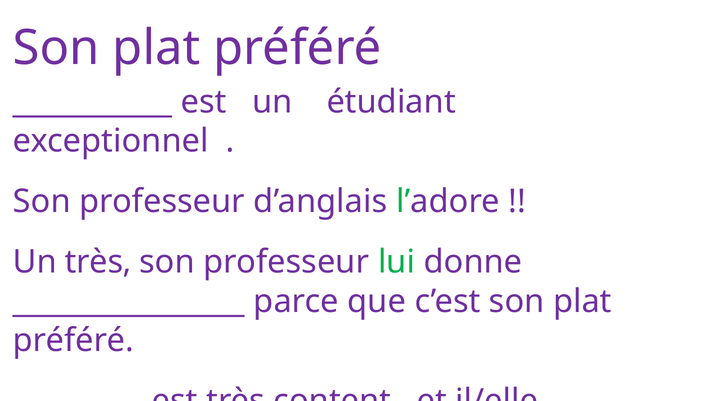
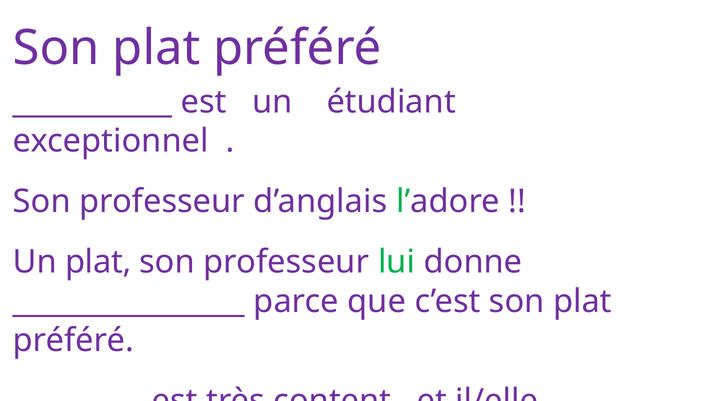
Un très: très -> plat
